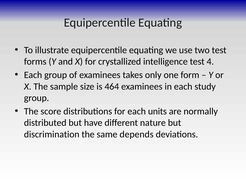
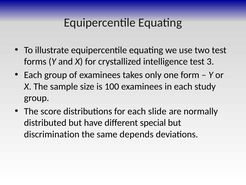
4: 4 -> 3
464: 464 -> 100
units: units -> slide
nature: nature -> special
